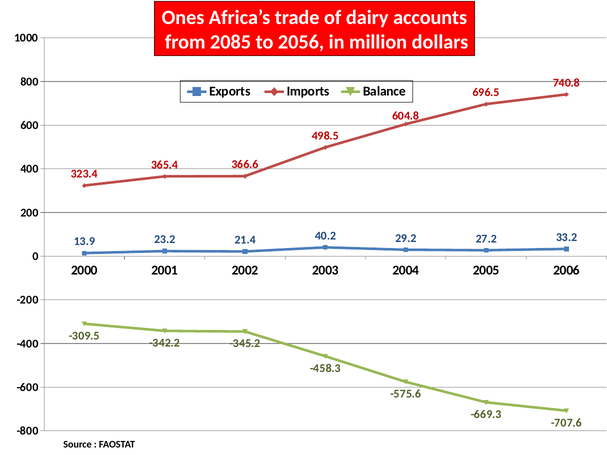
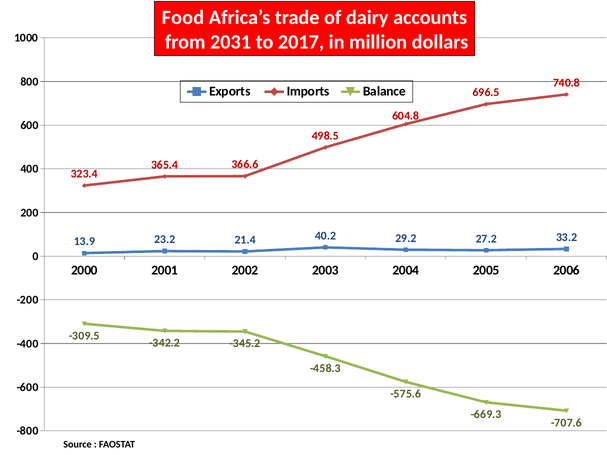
Ones: Ones -> Food
2085: 2085 -> 2031
2056: 2056 -> 2017
